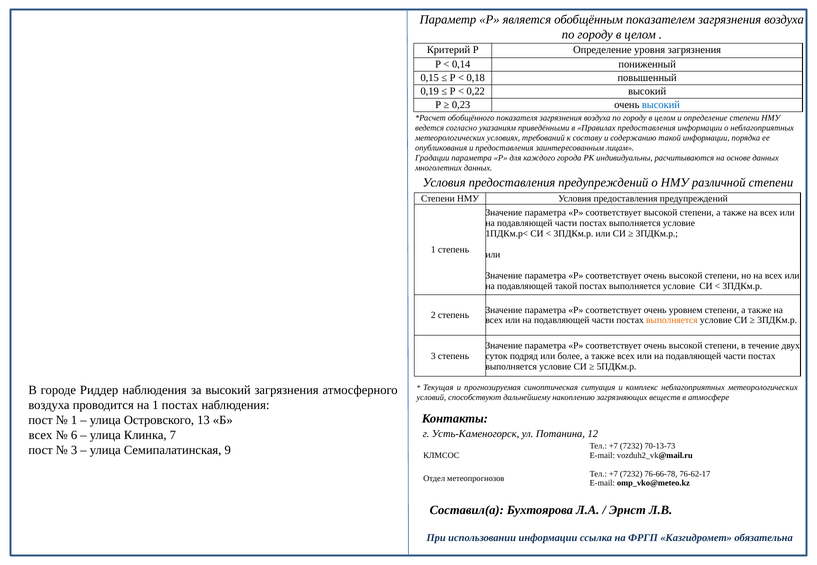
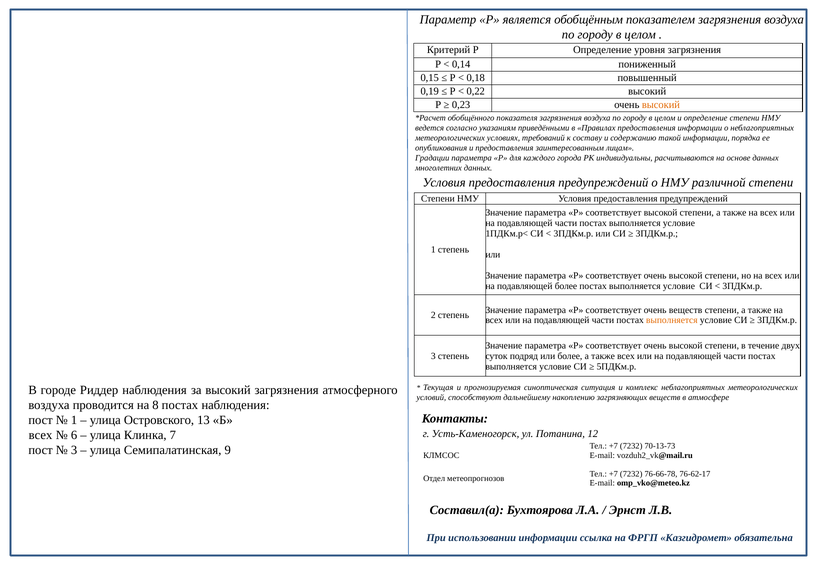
высокий at (661, 105) colour: blue -> orange
подавляющей такой: такой -> более
очень уровнем: уровнем -> веществ
на 1: 1 -> 8
